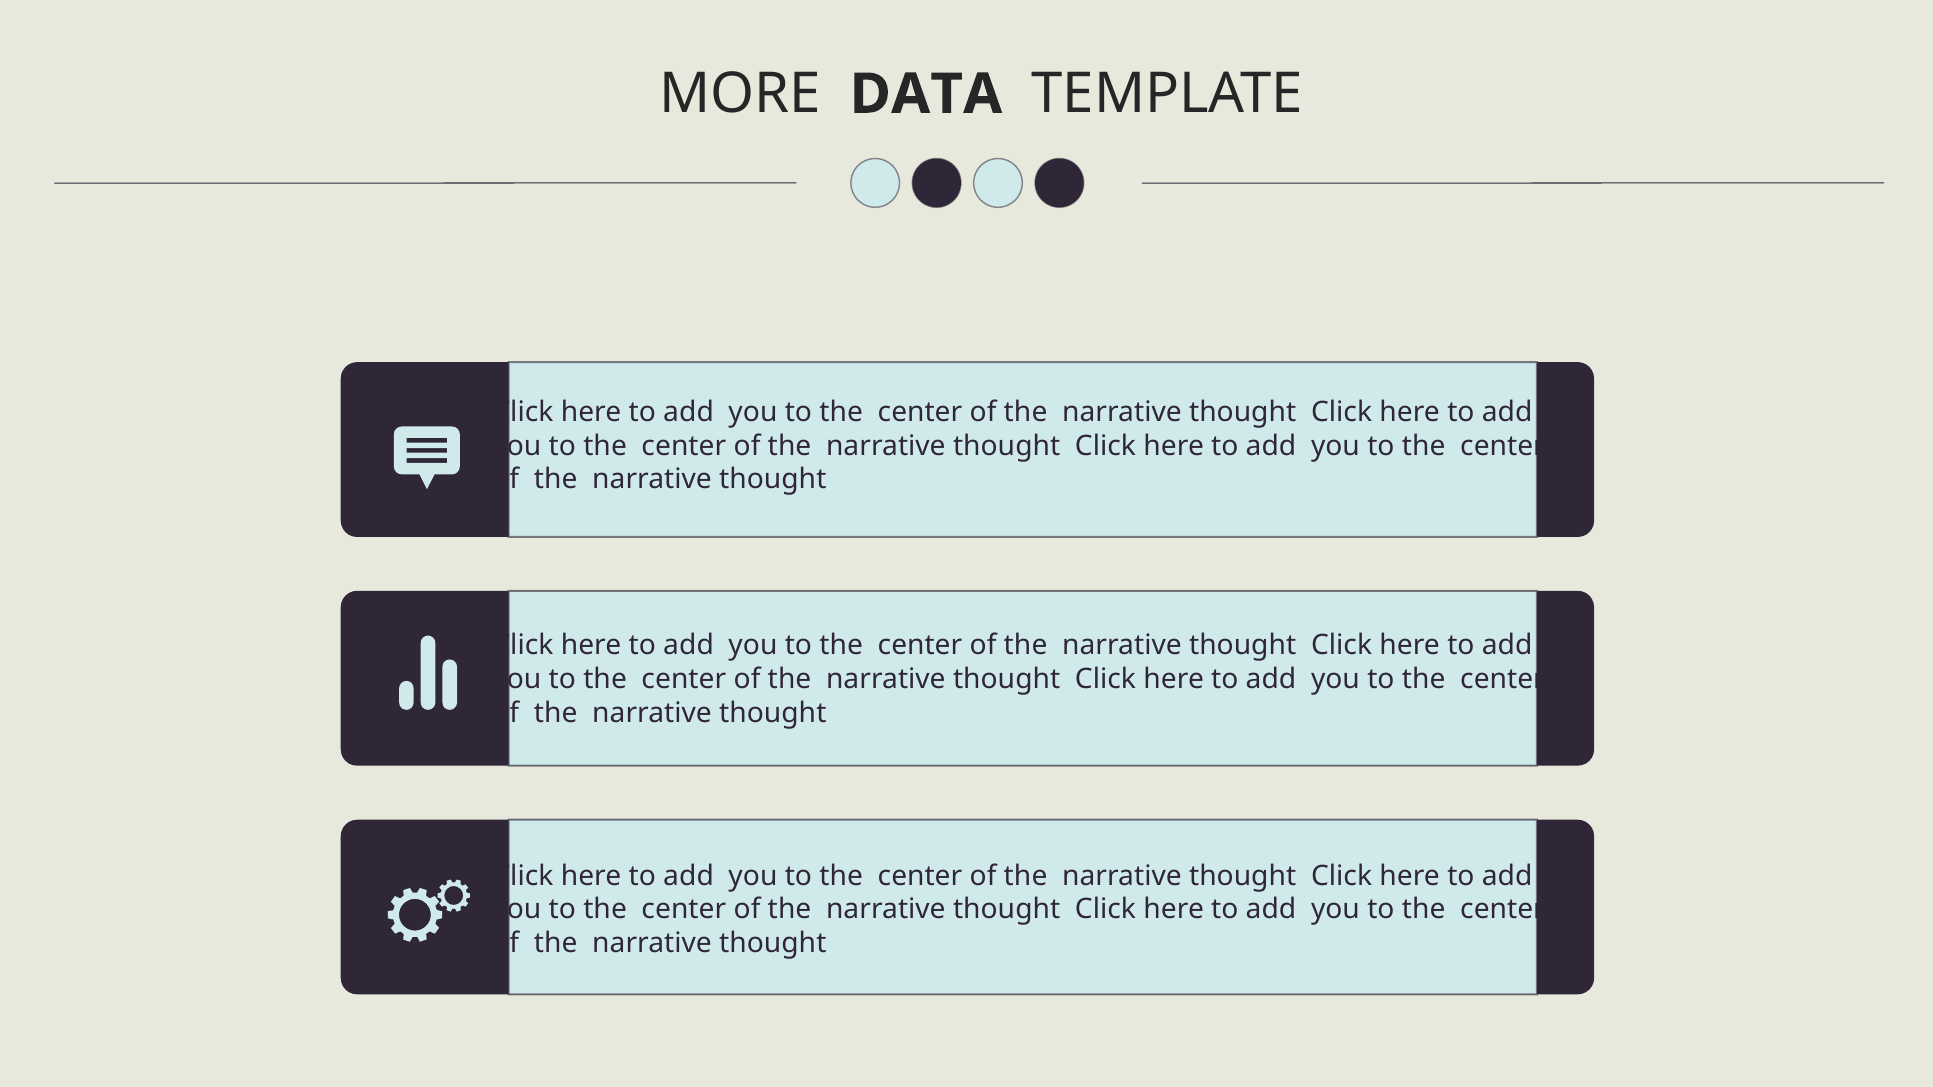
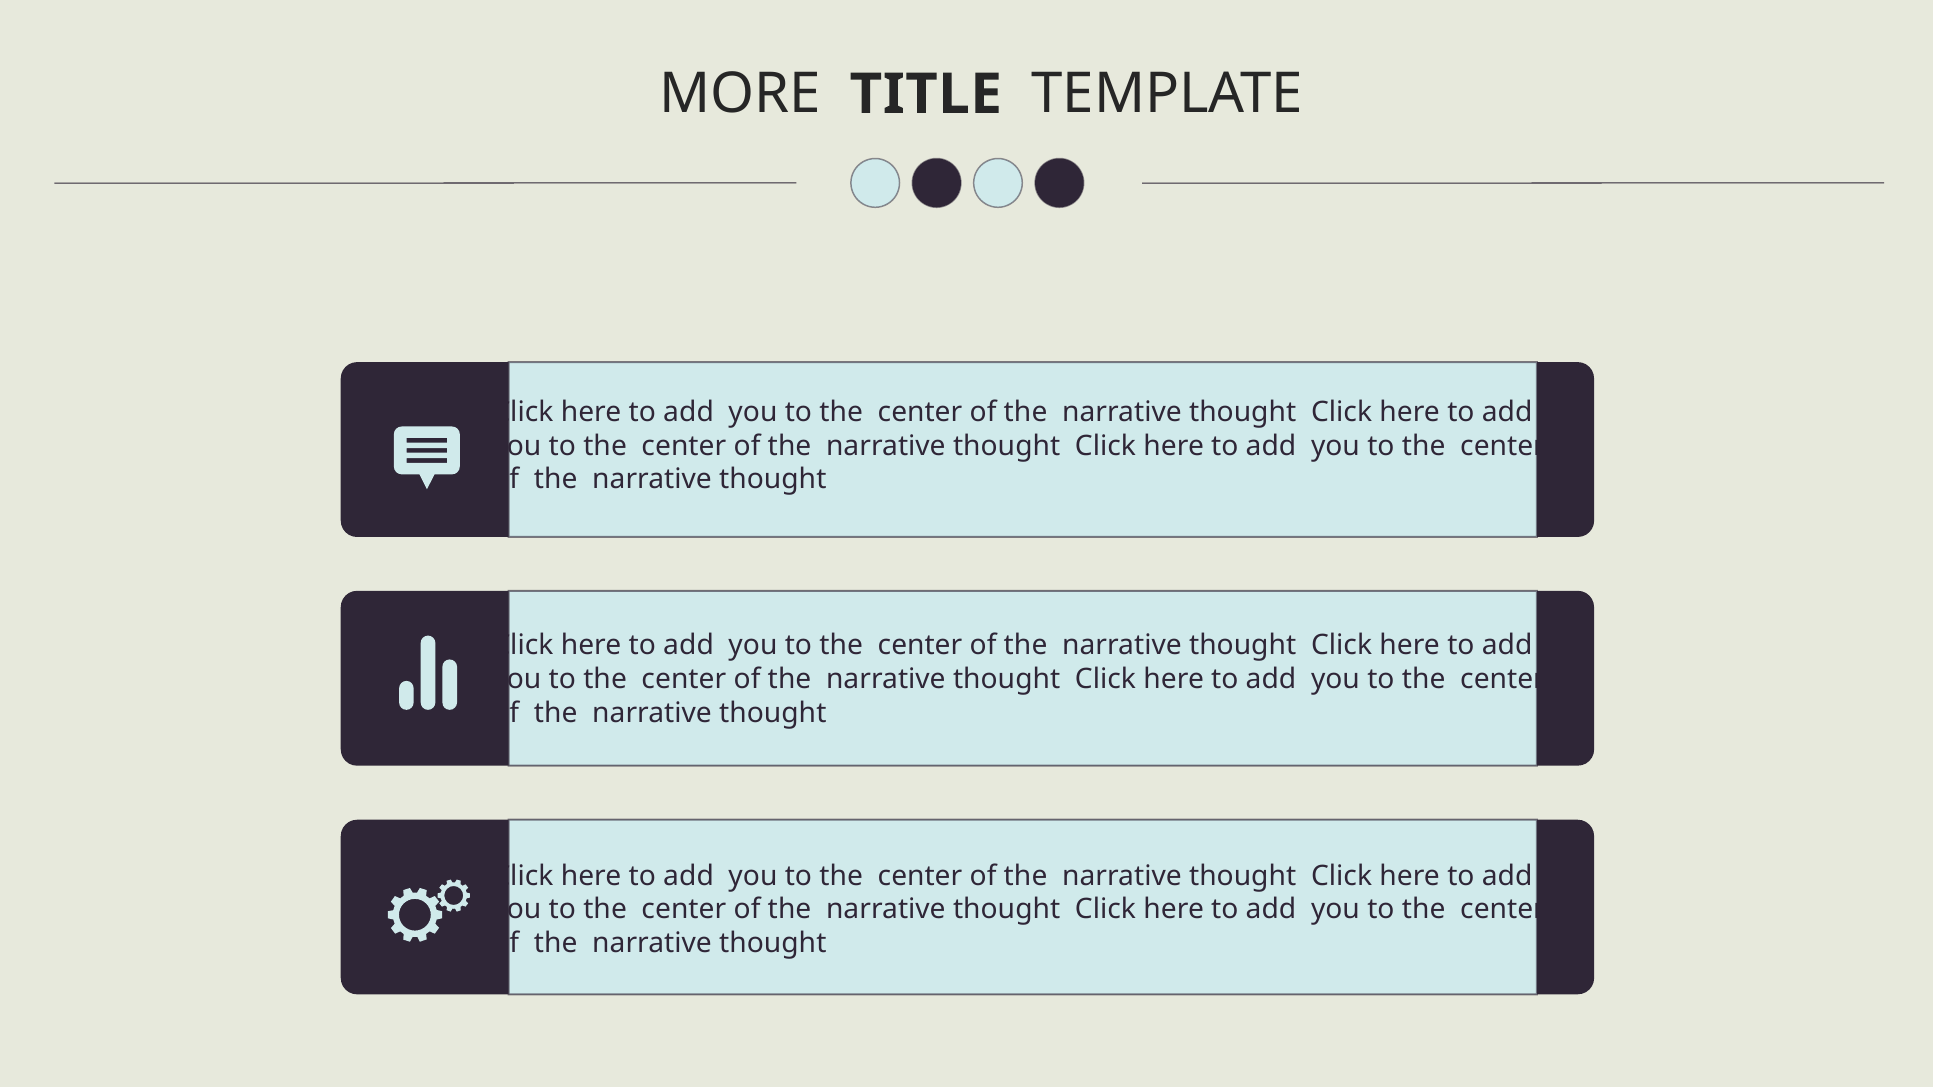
DATA: DATA -> TITLE
